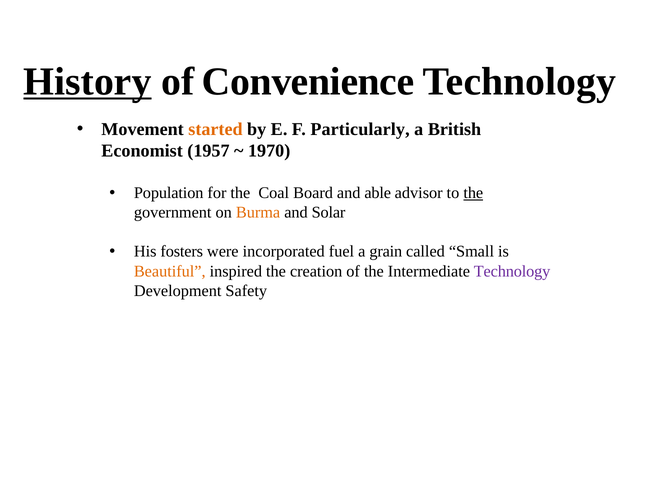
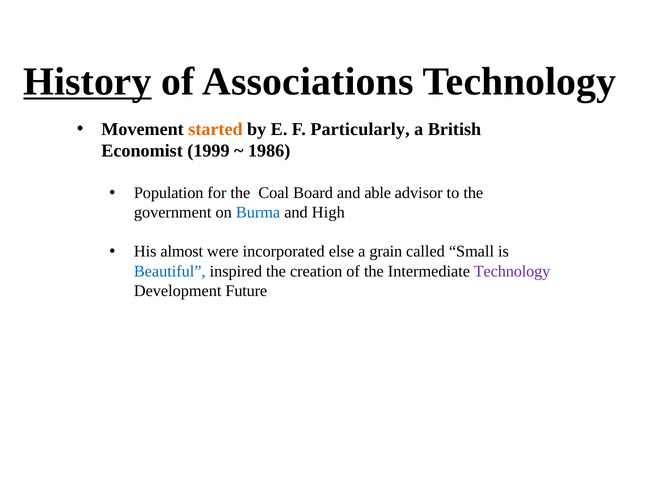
Convenience: Convenience -> Associations
1957: 1957 -> 1999
1970: 1970 -> 1986
the at (473, 193) underline: present -> none
Burma colour: orange -> blue
Solar: Solar -> High
fosters: fosters -> almost
fuel: fuel -> else
Beautiful colour: orange -> blue
Safety: Safety -> Future
